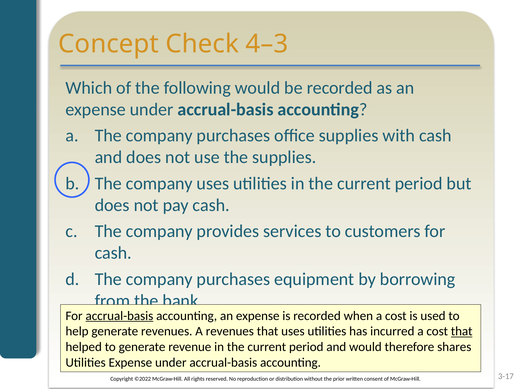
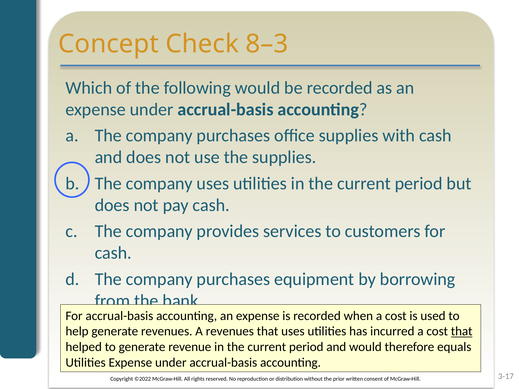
4–3: 4–3 -> 8–3
accrual-basis at (119, 316) underline: present -> none
shares: shares -> equals
